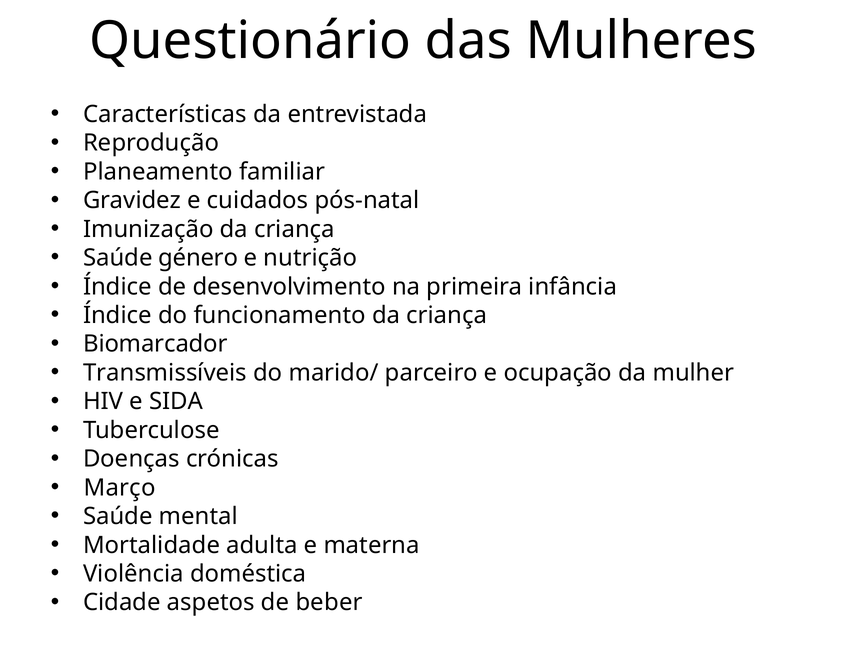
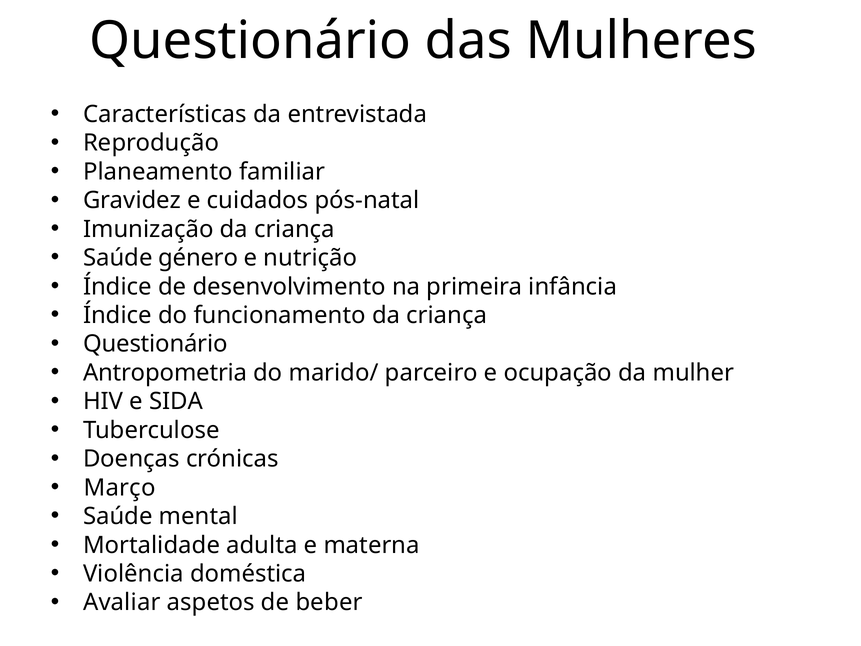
Biomarcador at (155, 344): Biomarcador -> Questionário
Transmissíveis: Transmissíveis -> Antropometria
Cidade: Cidade -> Avaliar
